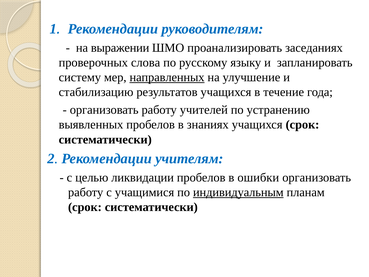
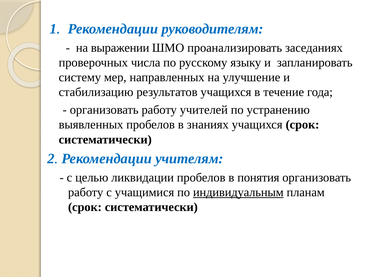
слова: слова -> числа
направленных underline: present -> none
ошибки: ошибки -> понятия
